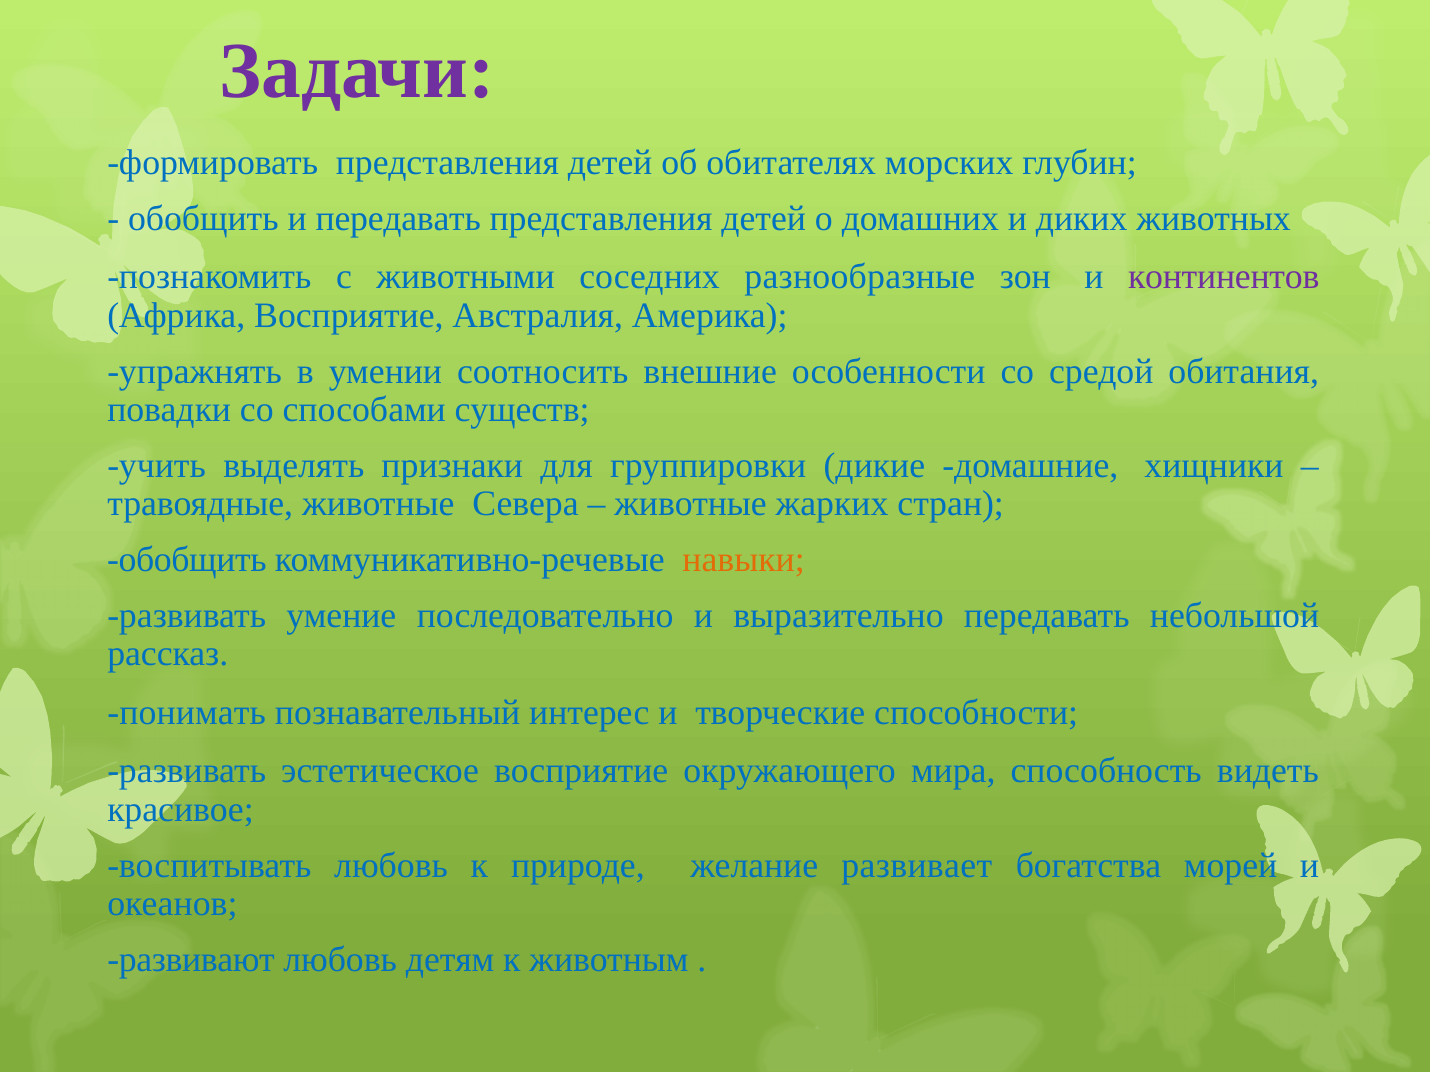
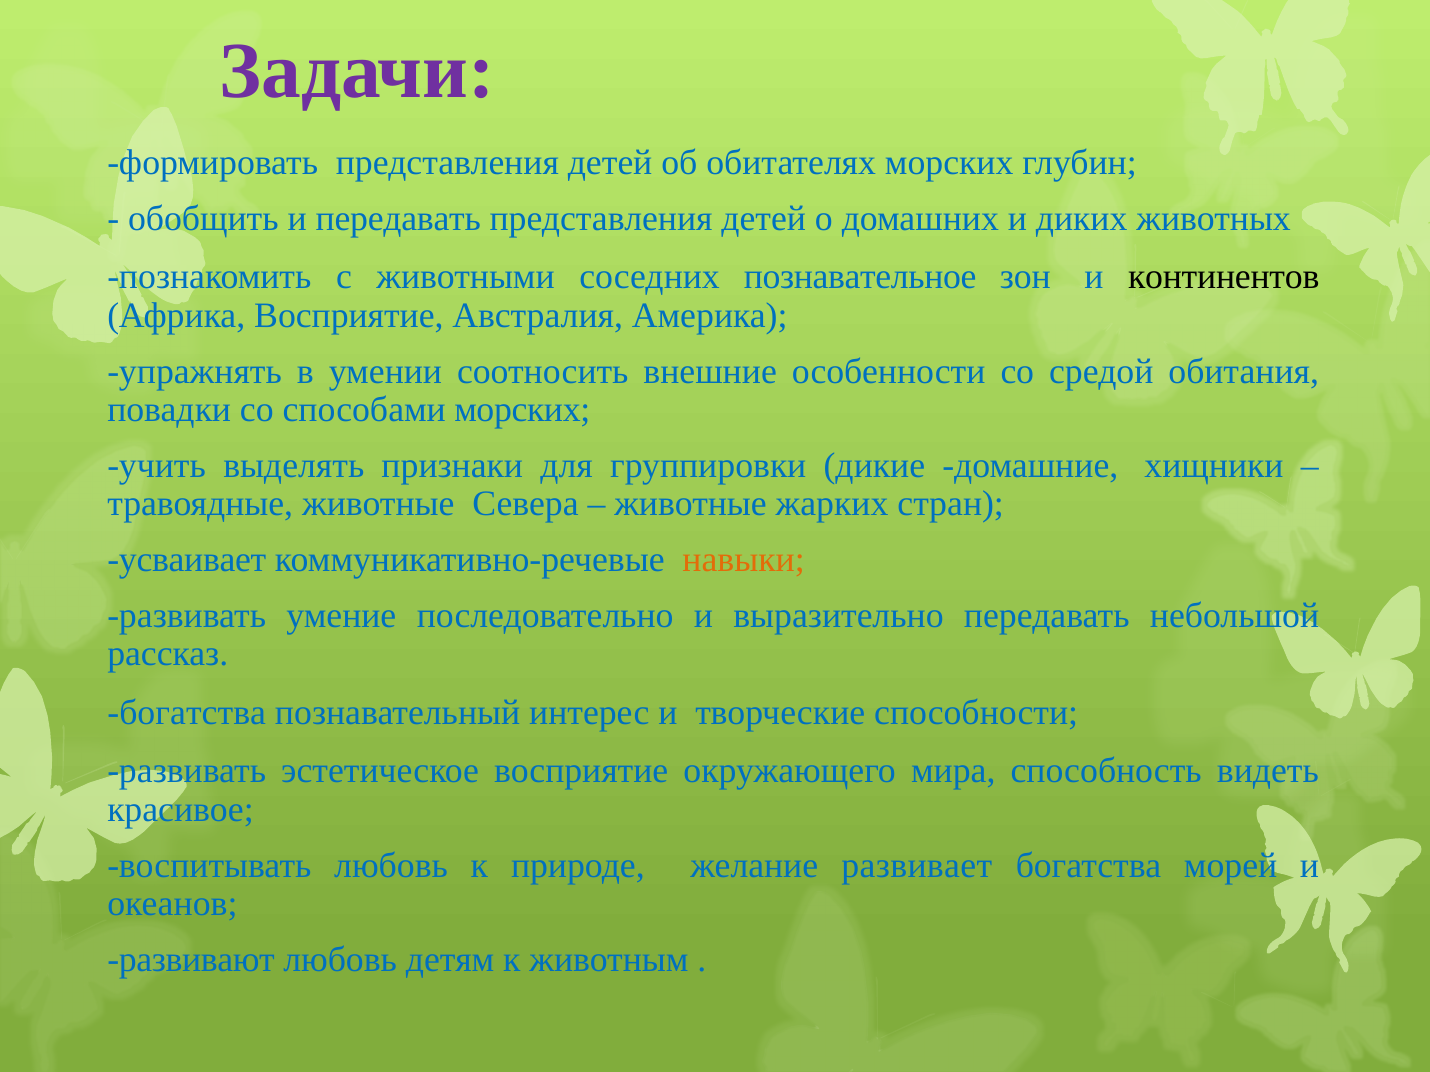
разнообразные: разнообразные -> познавательное
континентов colour: purple -> black
способами существ: существ -> морских
обобщить at (187, 560): обобщить -> усваивает
понимать at (187, 713): понимать -> богатства
